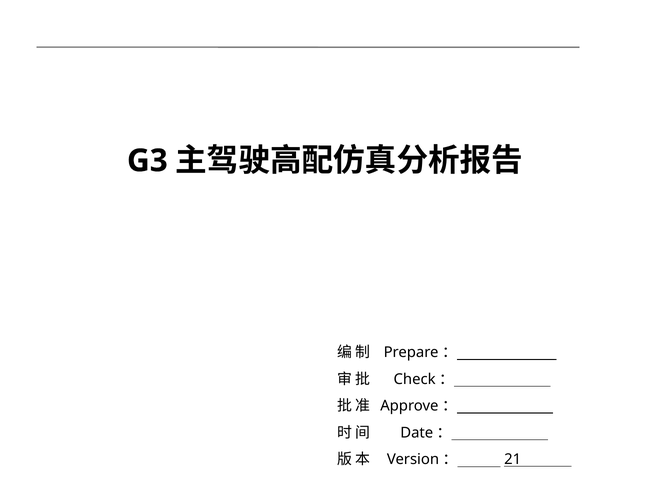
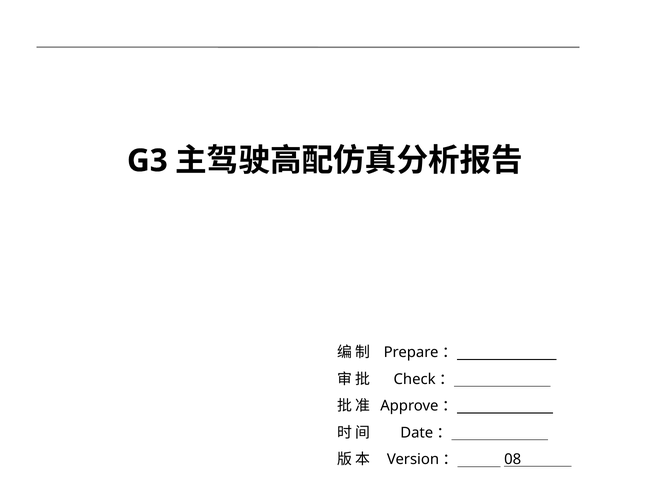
21: 21 -> 08
